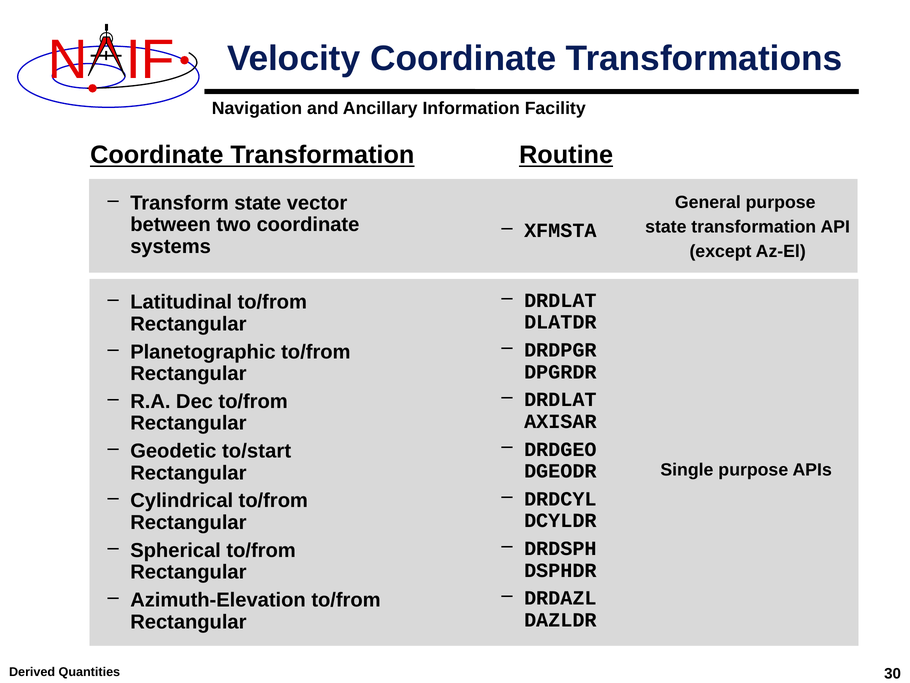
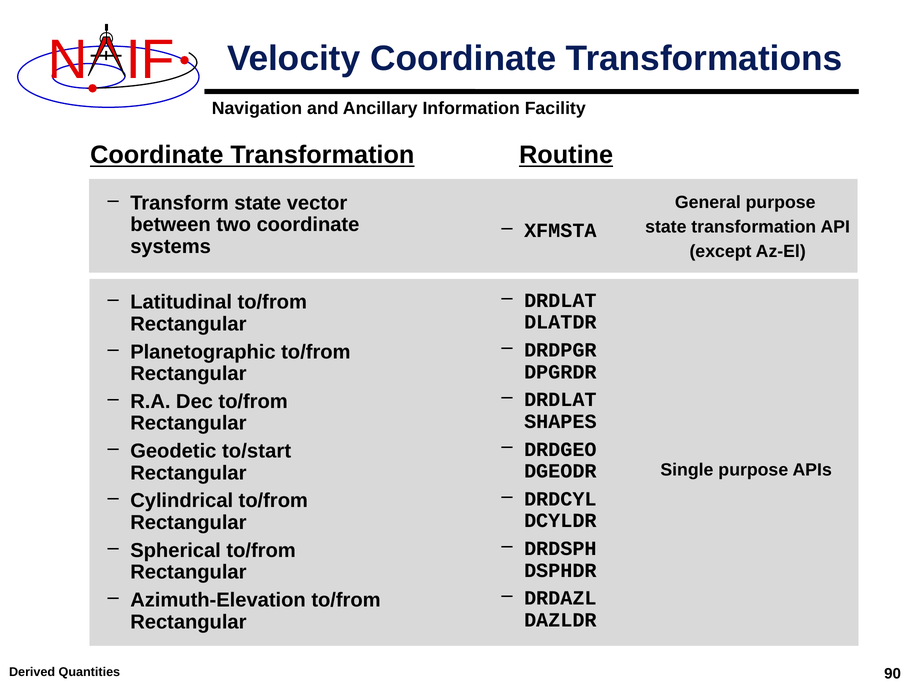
AXISAR: AXISAR -> SHAPES
30: 30 -> 90
